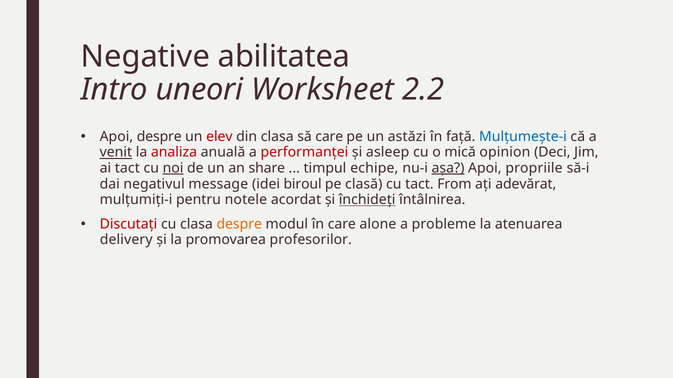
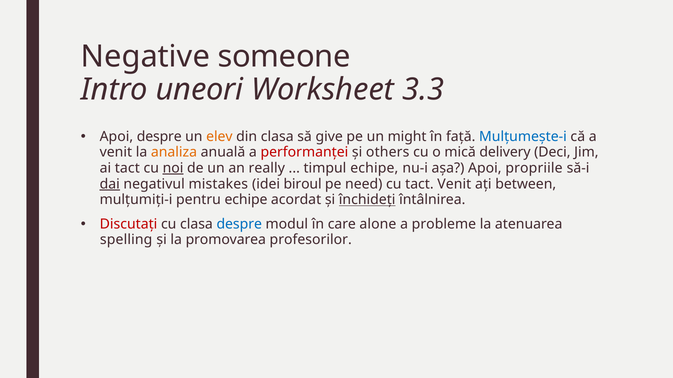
abilitatea: abilitatea -> someone
2.2: 2.2 -> 3.3
elev colour: red -> orange
să care: care -> give
astăzi: astăzi -> might
venit at (116, 153) underline: present -> none
analiza colour: red -> orange
asleep: asleep -> others
opinion: opinion -> delivery
share: share -> really
așa underline: present -> none
dai underline: none -> present
message: message -> mistakes
clasă: clasă -> need
tact From: From -> Venit
adevărat: adevărat -> between
pentru notele: notele -> echipe
despre at (239, 224) colour: orange -> blue
delivery: delivery -> spelling
